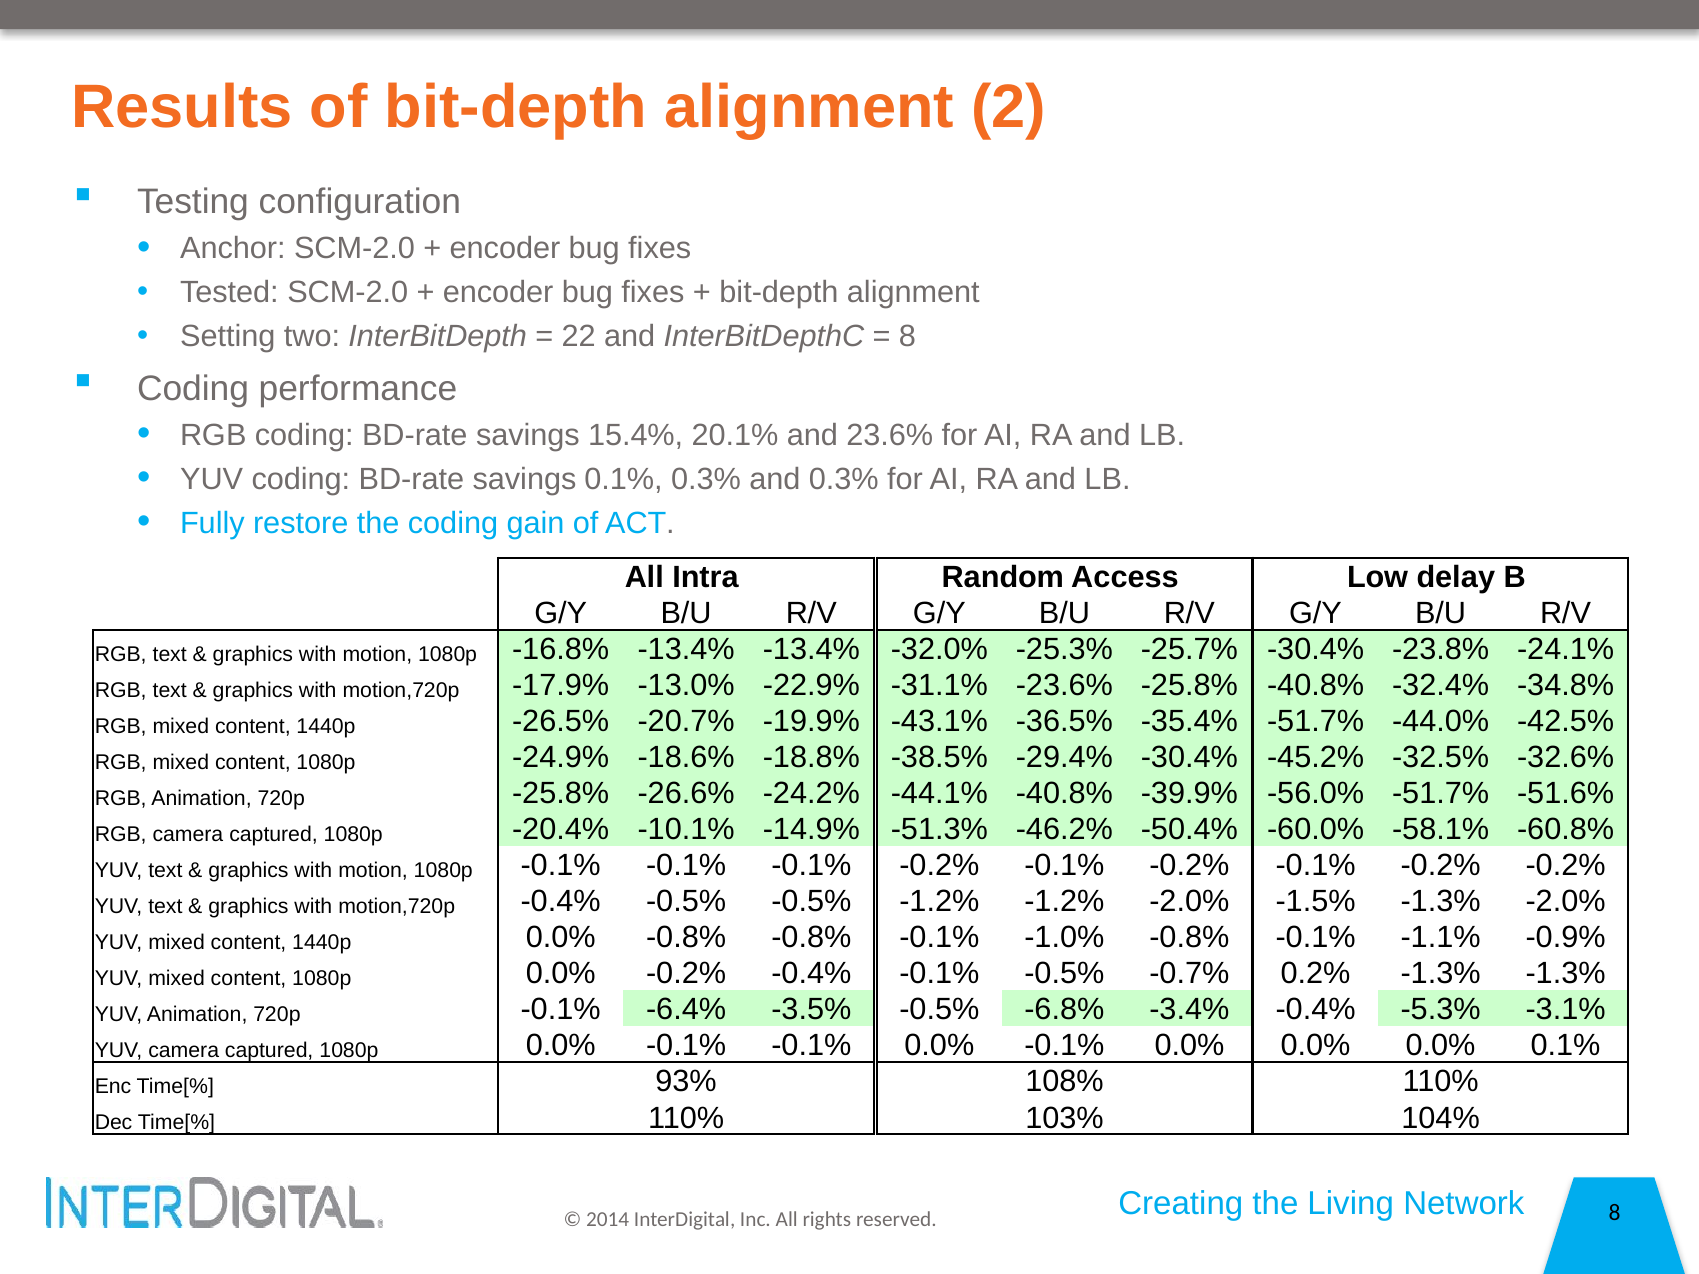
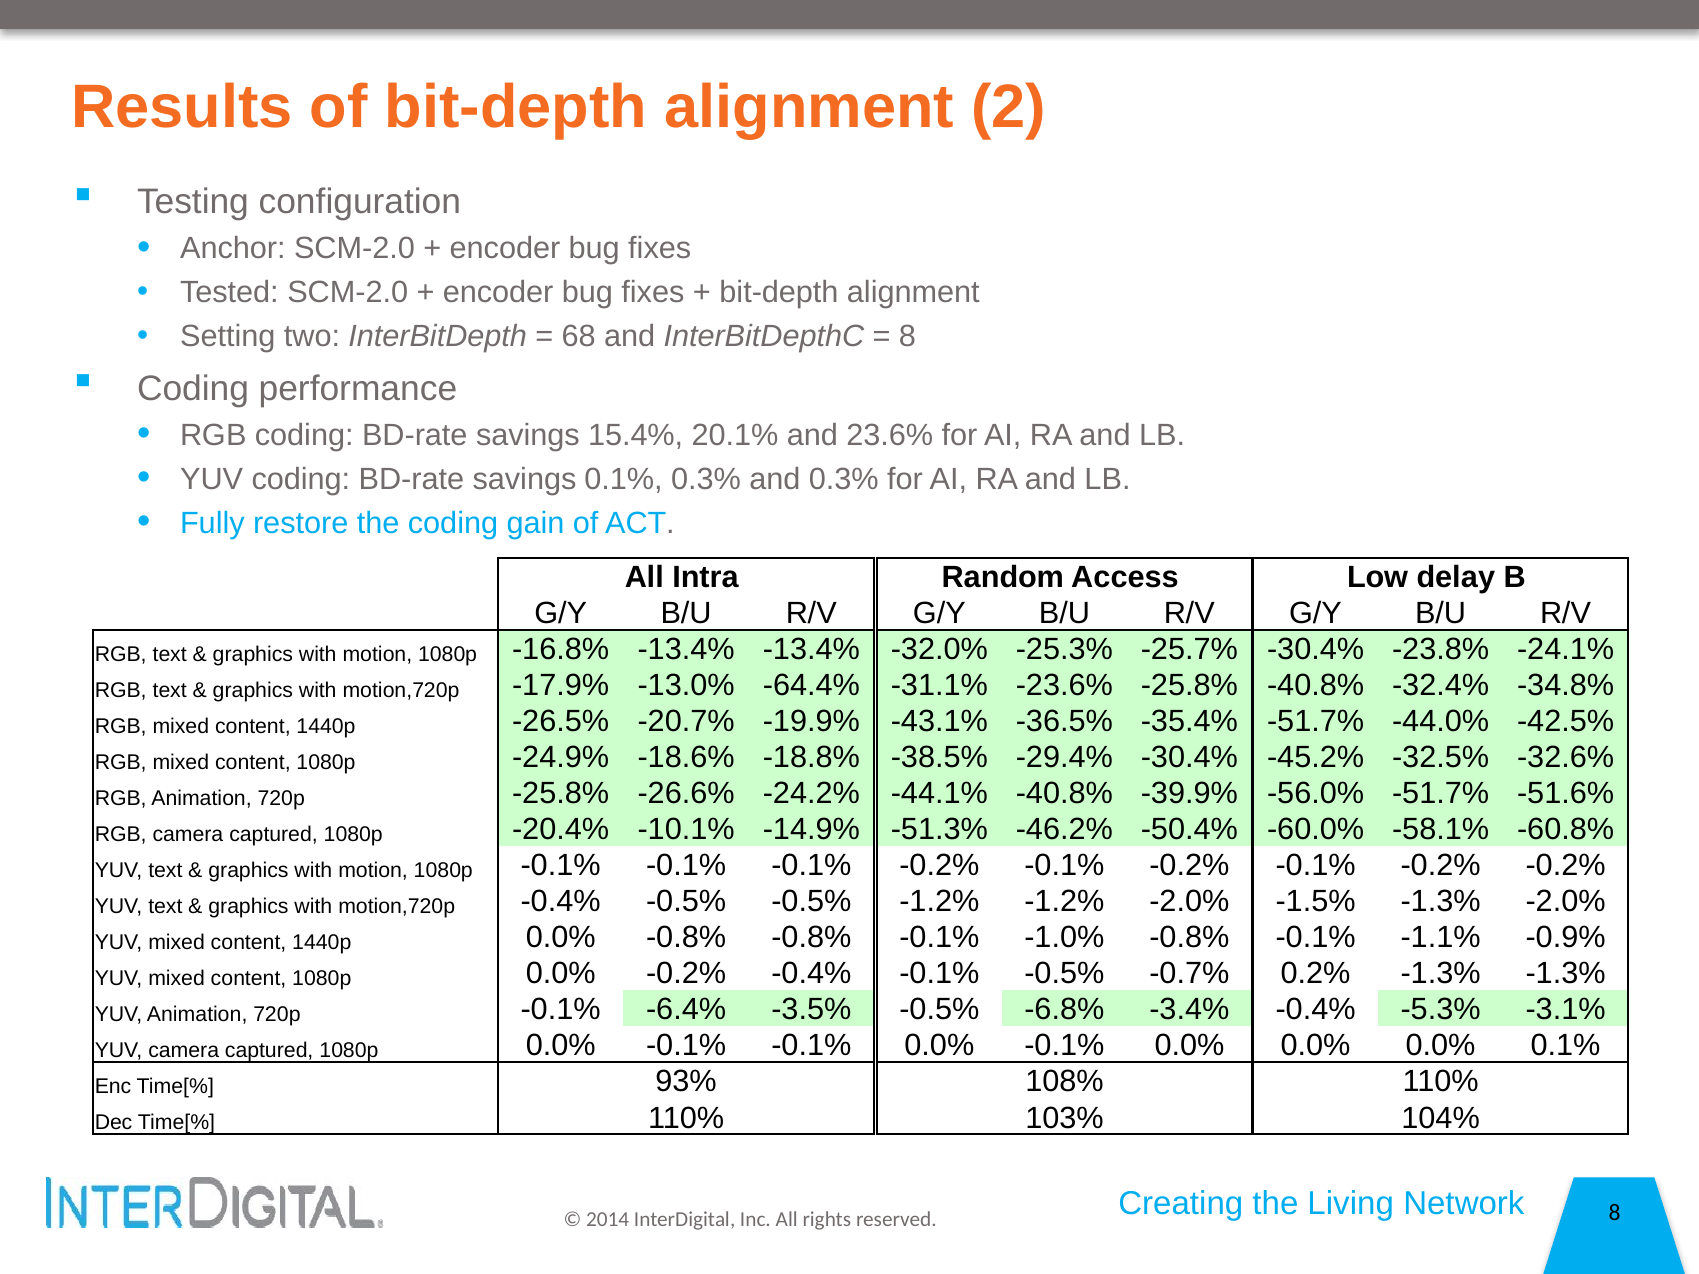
22: 22 -> 68
-22.9%: -22.9% -> -64.4%
